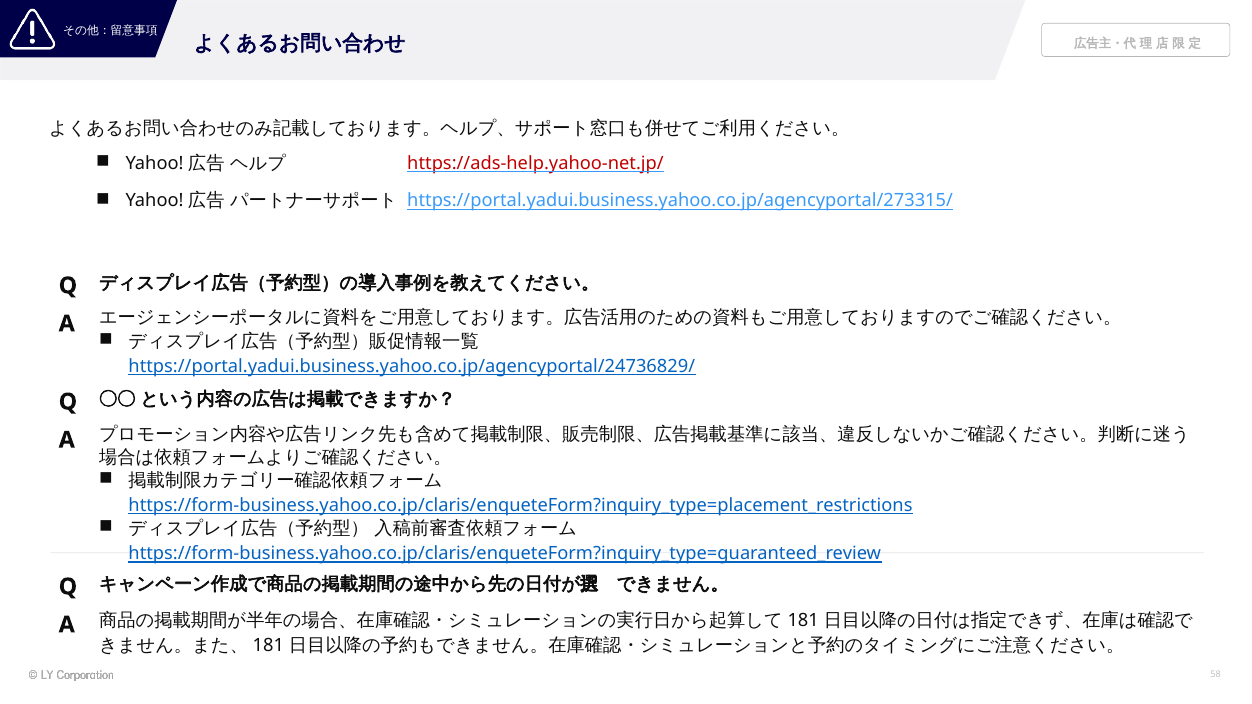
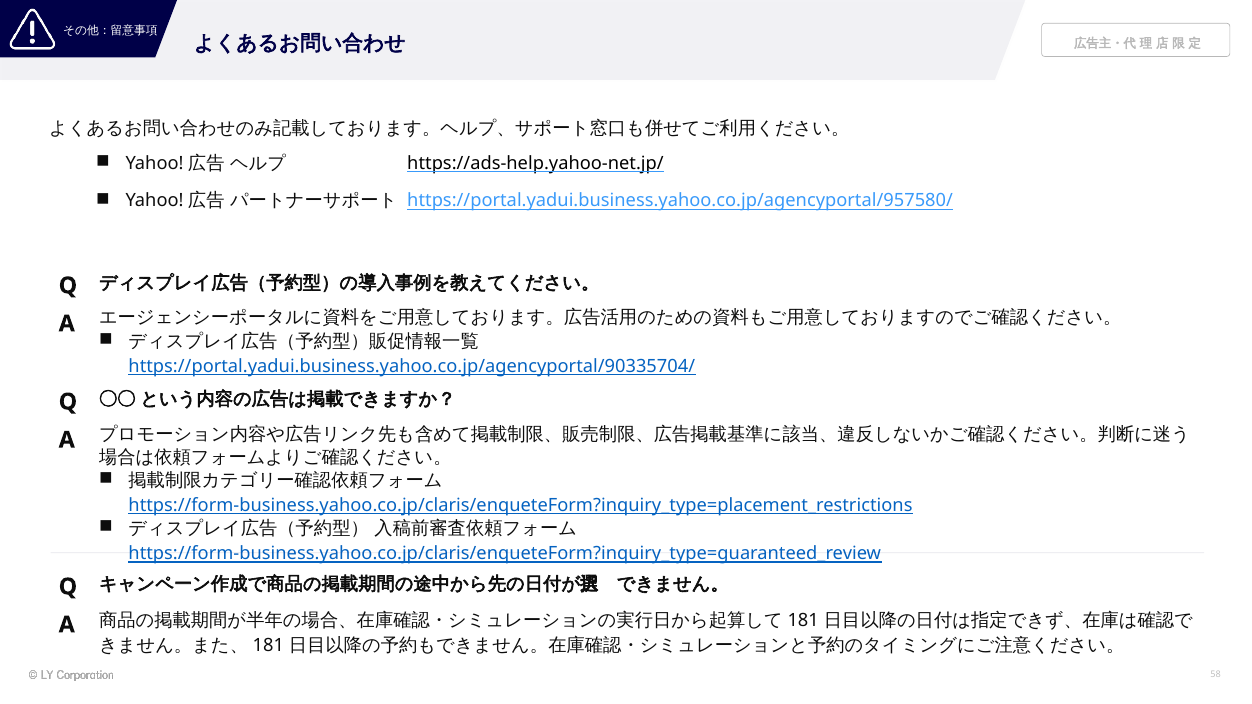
https://ads-help.yahoo-net.jp/ colour: red -> black
https://portal.yadui.business.yahoo.co.jp/agencyportal/273315/: https://portal.yadui.business.yahoo.co.jp/agencyportal/273315/ -> https://portal.yadui.business.yahoo.co.jp/agencyportal/957580/
https://portal.yadui.business.yahoo.co.jp/agencyportal/24736829/: https://portal.yadui.business.yahoo.co.jp/agencyportal/24736829/ -> https://portal.yadui.business.yahoo.co.jp/agencyportal/90335704/
